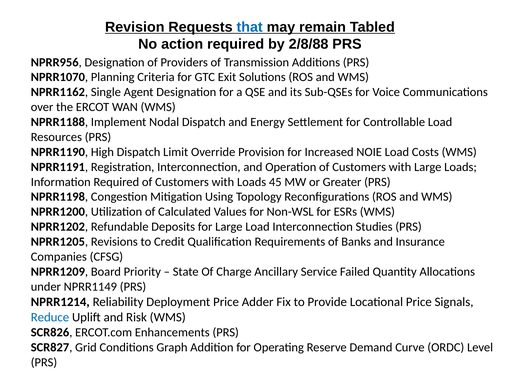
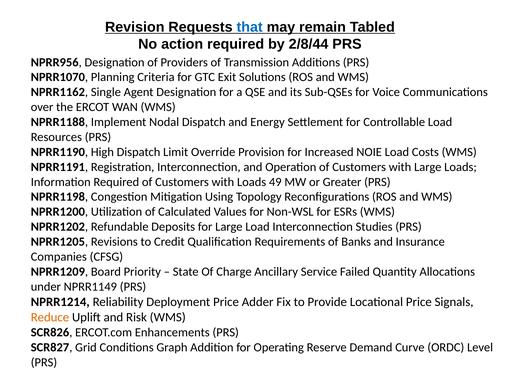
2/8/88: 2/8/88 -> 2/8/44
45: 45 -> 49
Reduce colour: blue -> orange
